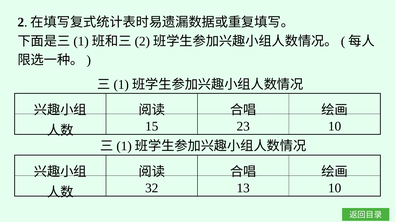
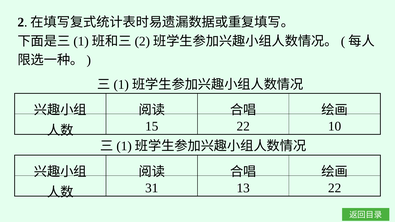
15 23: 23 -> 22
32: 32 -> 31
13 10: 10 -> 22
